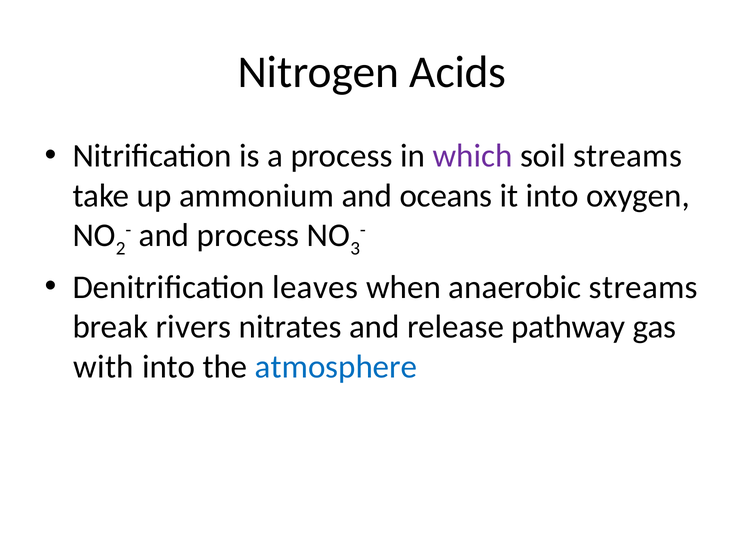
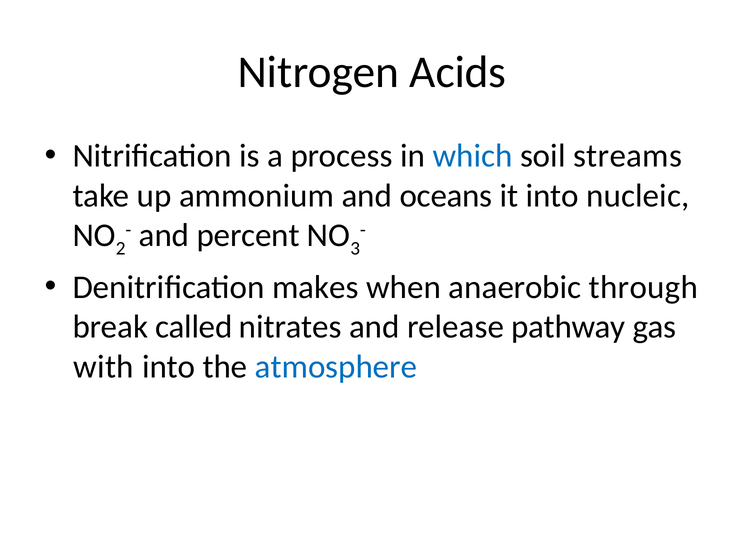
which colour: purple -> blue
oxygen: oxygen -> nucleic
and process: process -> percent
leaves: leaves -> makes
anaerobic streams: streams -> through
rivers: rivers -> called
